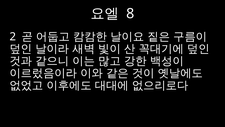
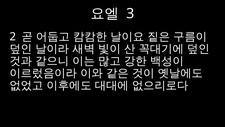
8: 8 -> 3
